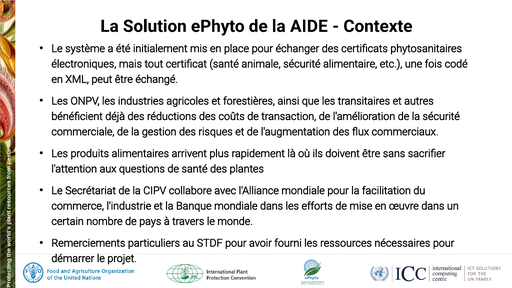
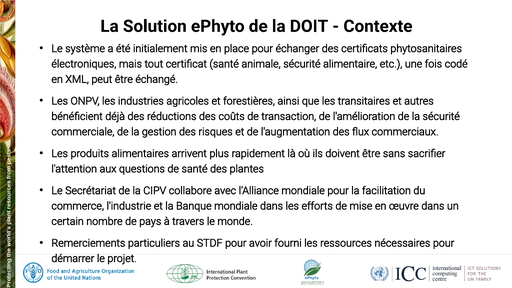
AIDE: AIDE -> DOIT
